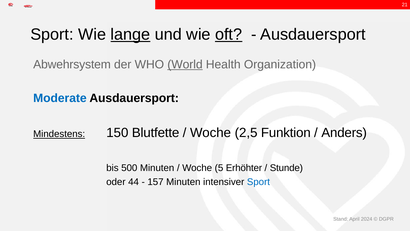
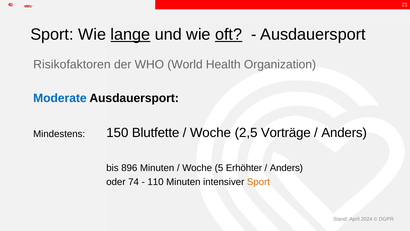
Abwehrsystem: Abwehrsystem -> Risikofaktoren
World underline: present -> none
Mindestens underline: present -> none
Funktion: Funktion -> Vorträge
500: 500 -> 896
Stunde at (286, 168): Stunde -> Anders
44: 44 -> 74
157: 157 -> 110
Sport at (258, 182) colour: blue -> orange
